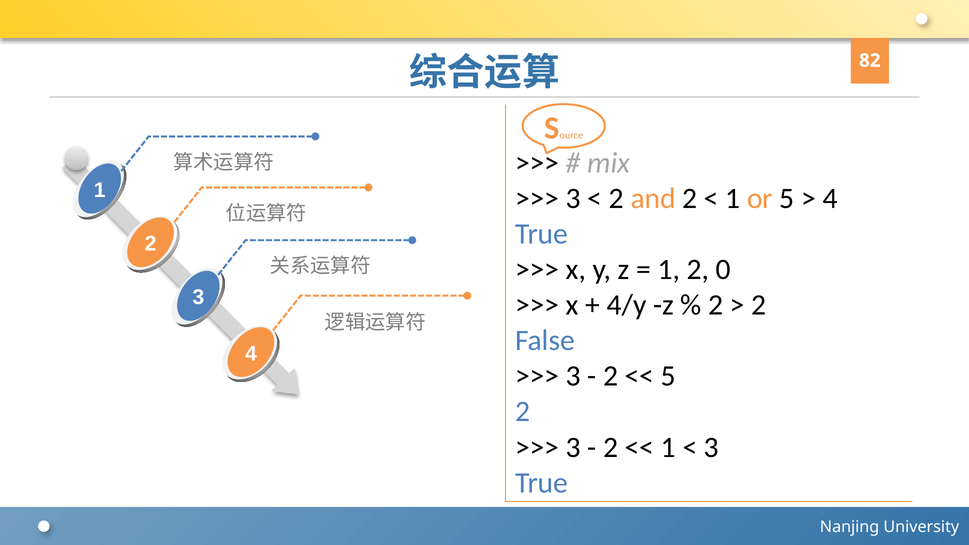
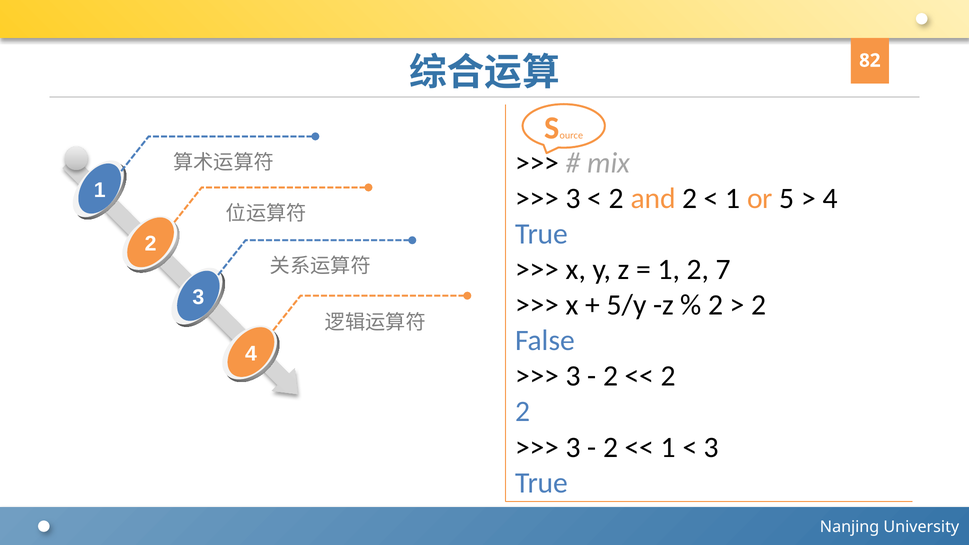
0: 0 -> 7
4/y: 4/y -> 5/y
5 at (668, 376): 5 -> 2
